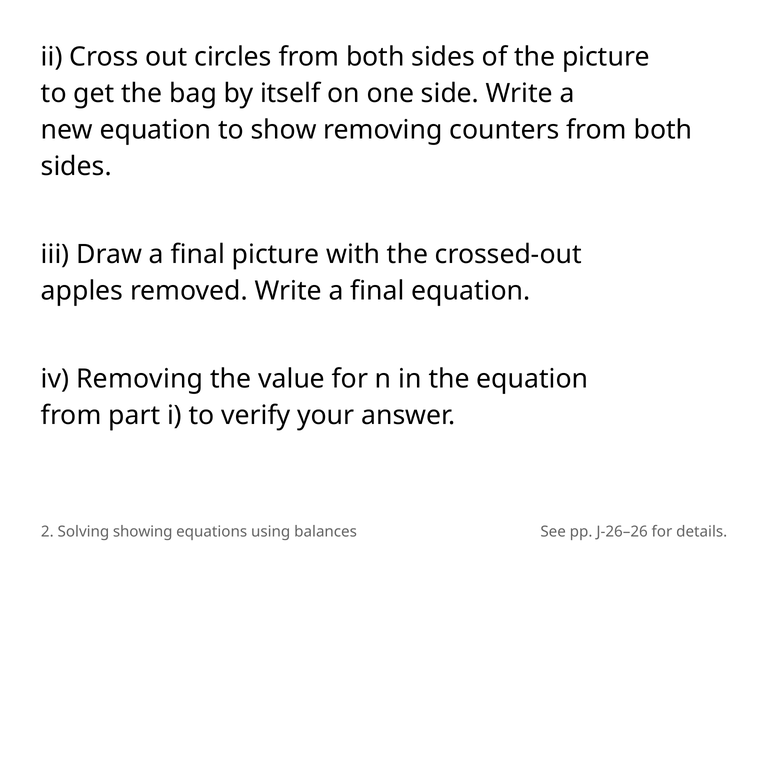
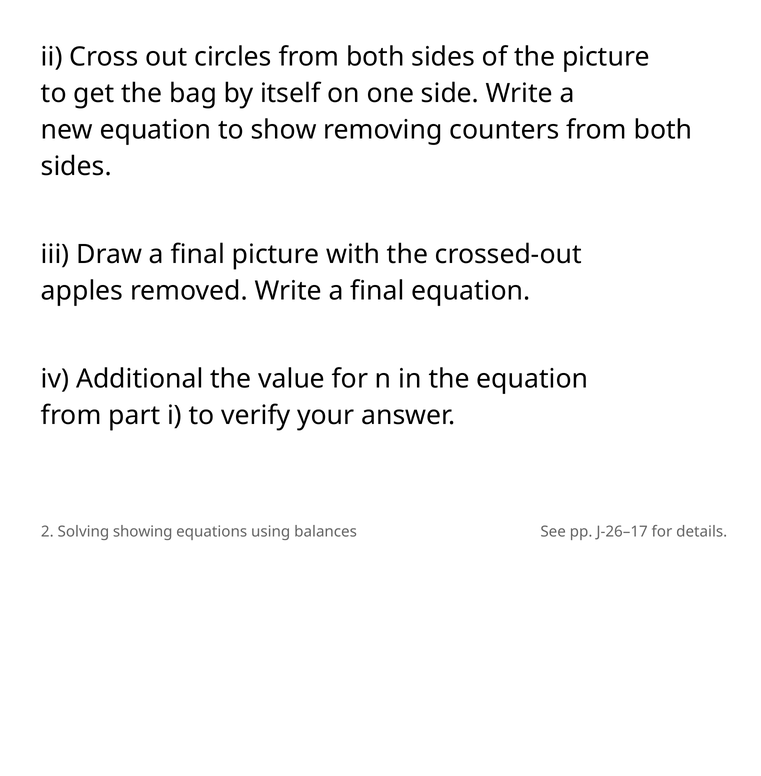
iv Removing: Removing -> Additional
J-26–26: J-26–26 -> J-26–17
